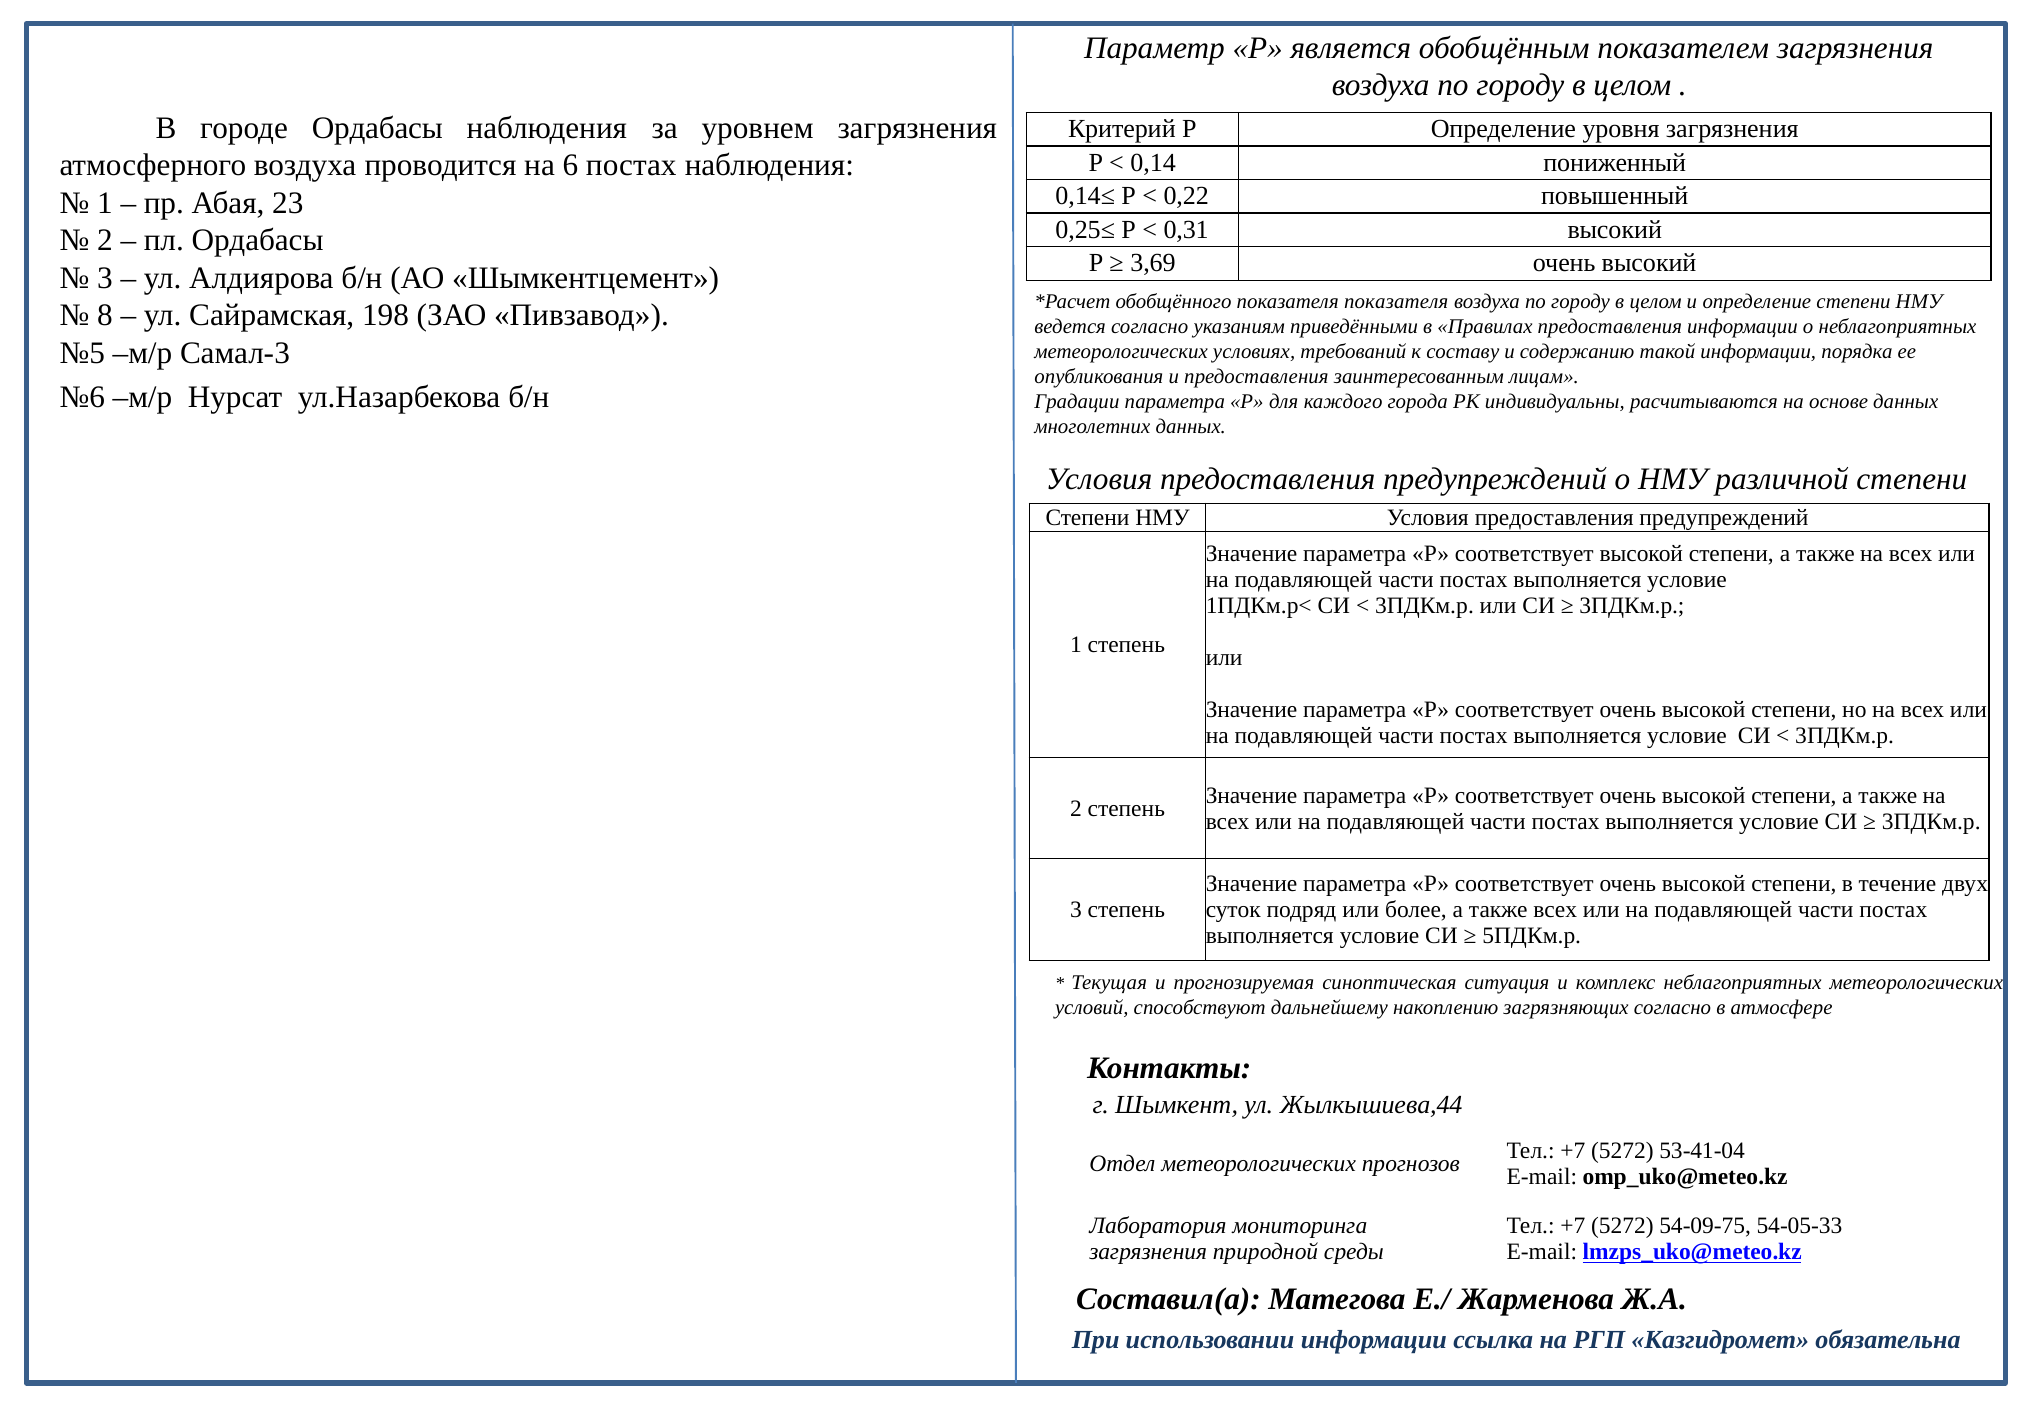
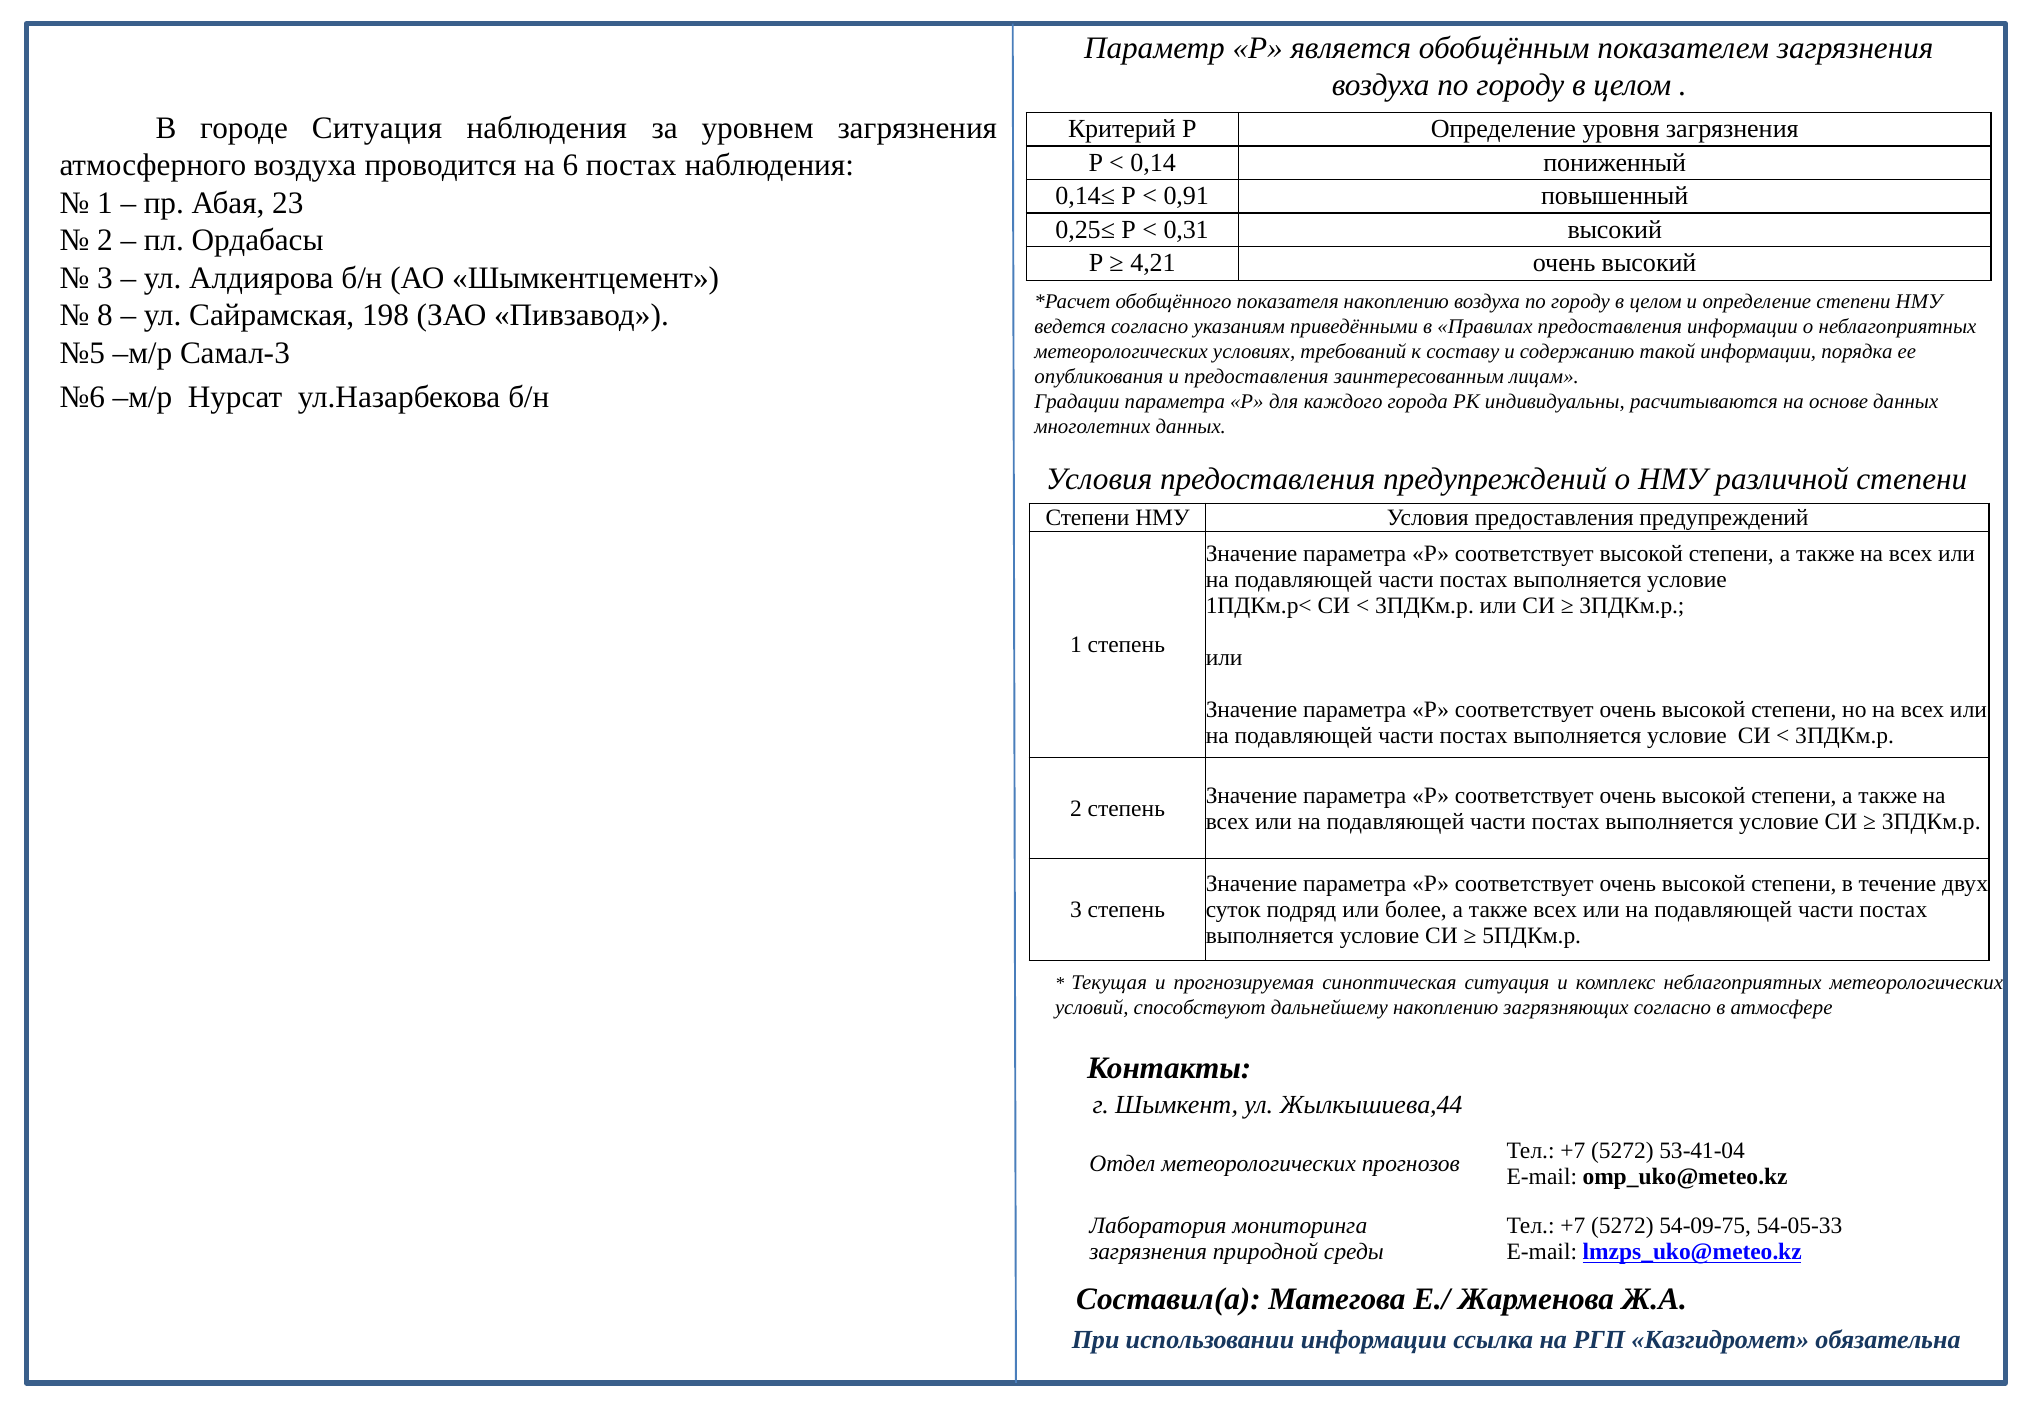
городе Ордабасы: Ордабасы -> Ситуация
0,22: 0,22 -> 0,91
3,69: 3,69 -> 4,21
показателя показателя: показателя -> накоплению
